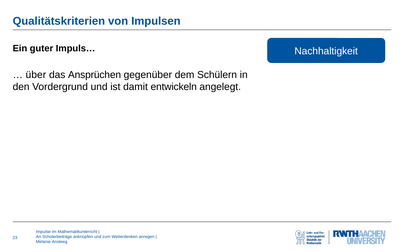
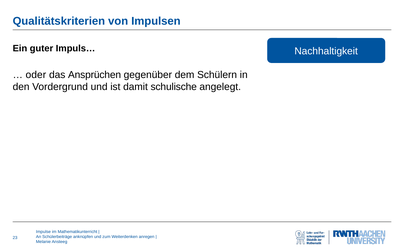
über: über -> oder
entwickeln: entwickeln -> schulische
